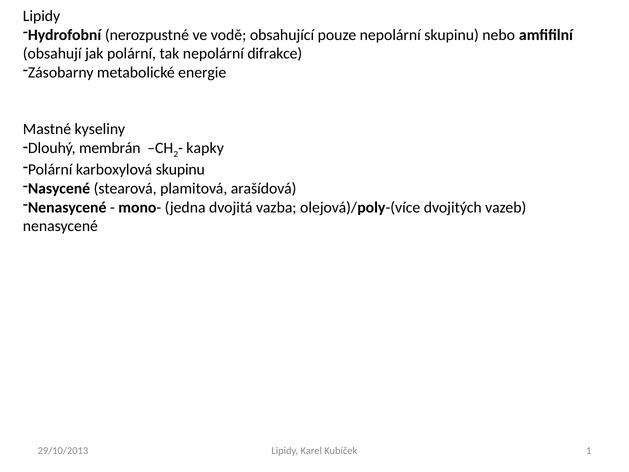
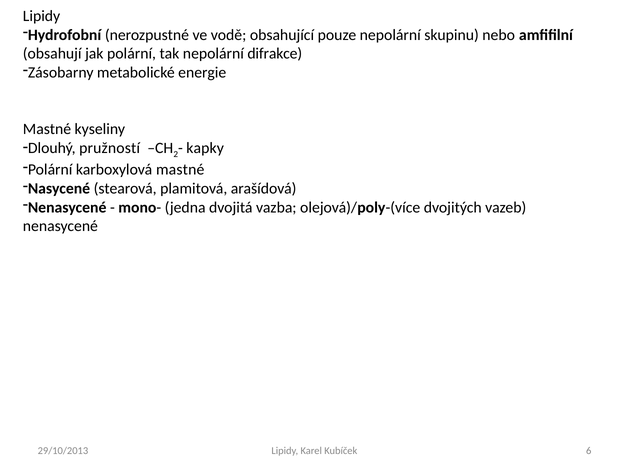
membrán: membrán -> pružností
karboxylová skupinu: skupinu -> mastné
1: 1 -> 6
